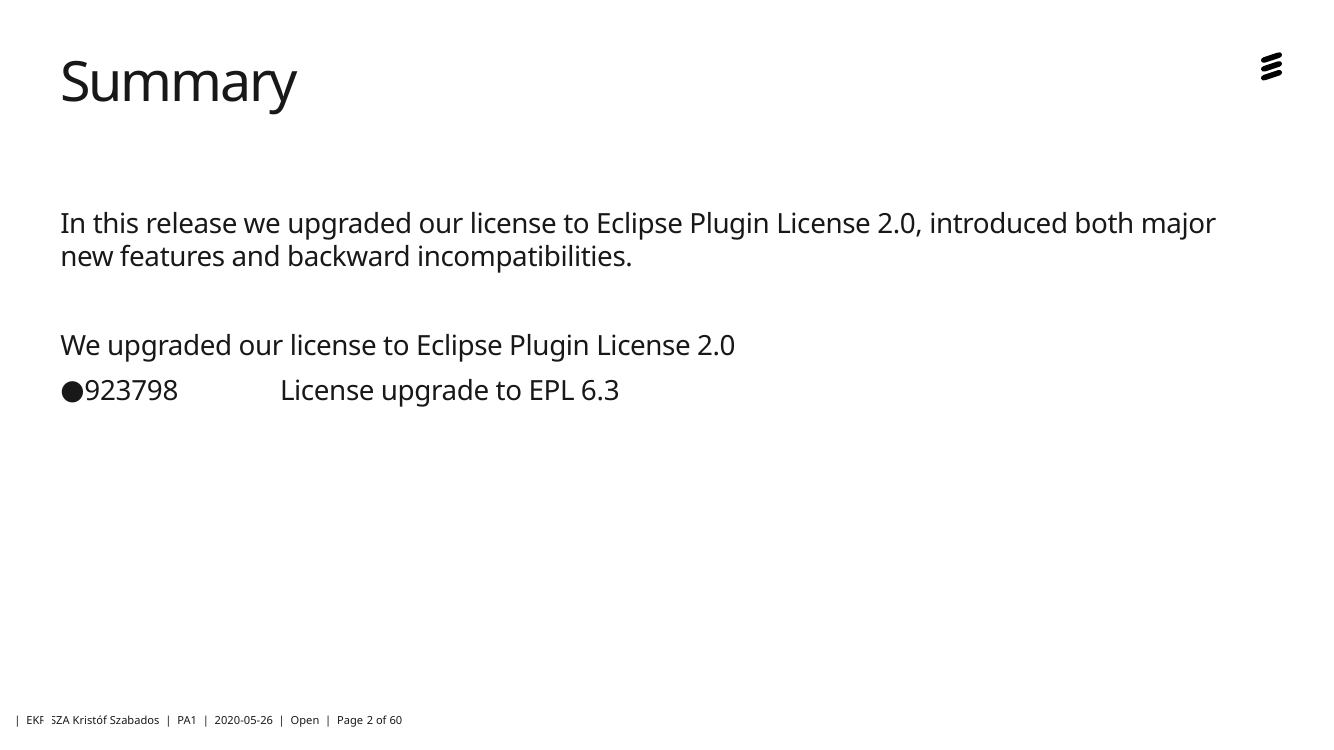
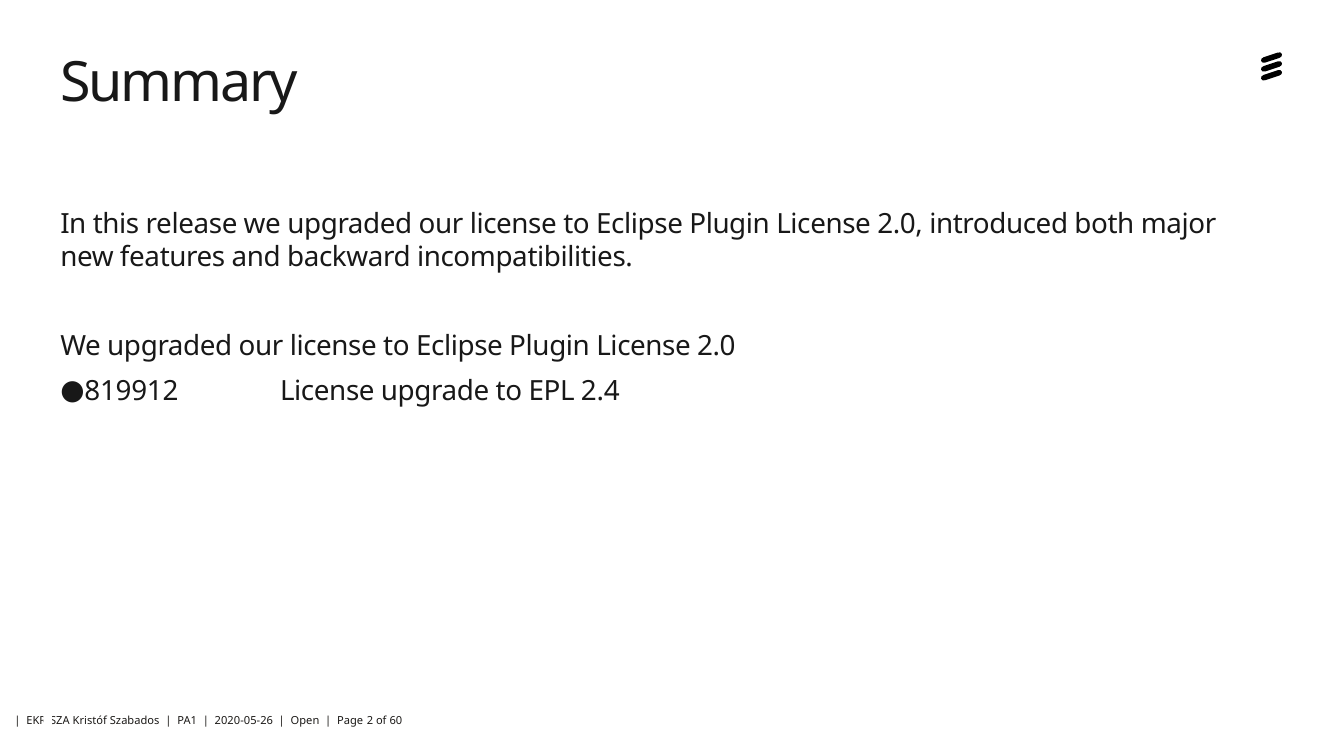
923798: 923798 -> 819912
6.3: 6.3 -> 2.4
